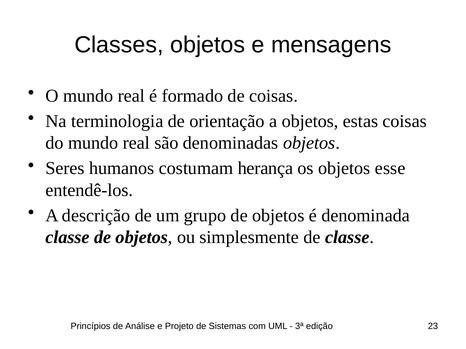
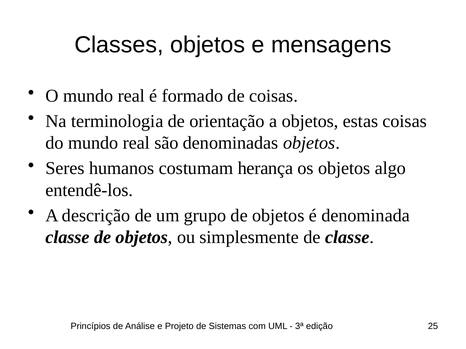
esse: esse -> algo
23: 23 -> 25
